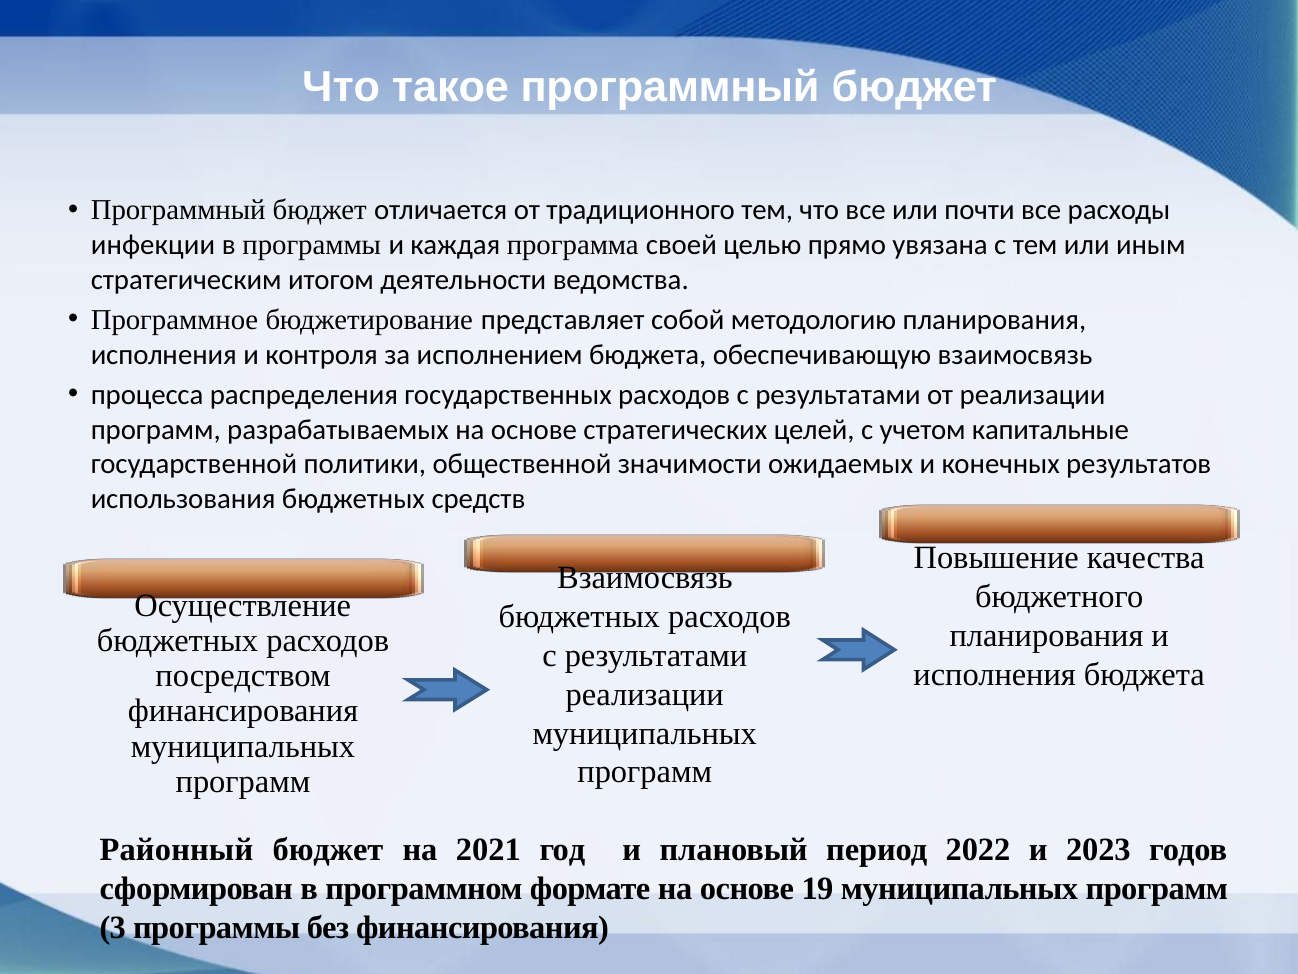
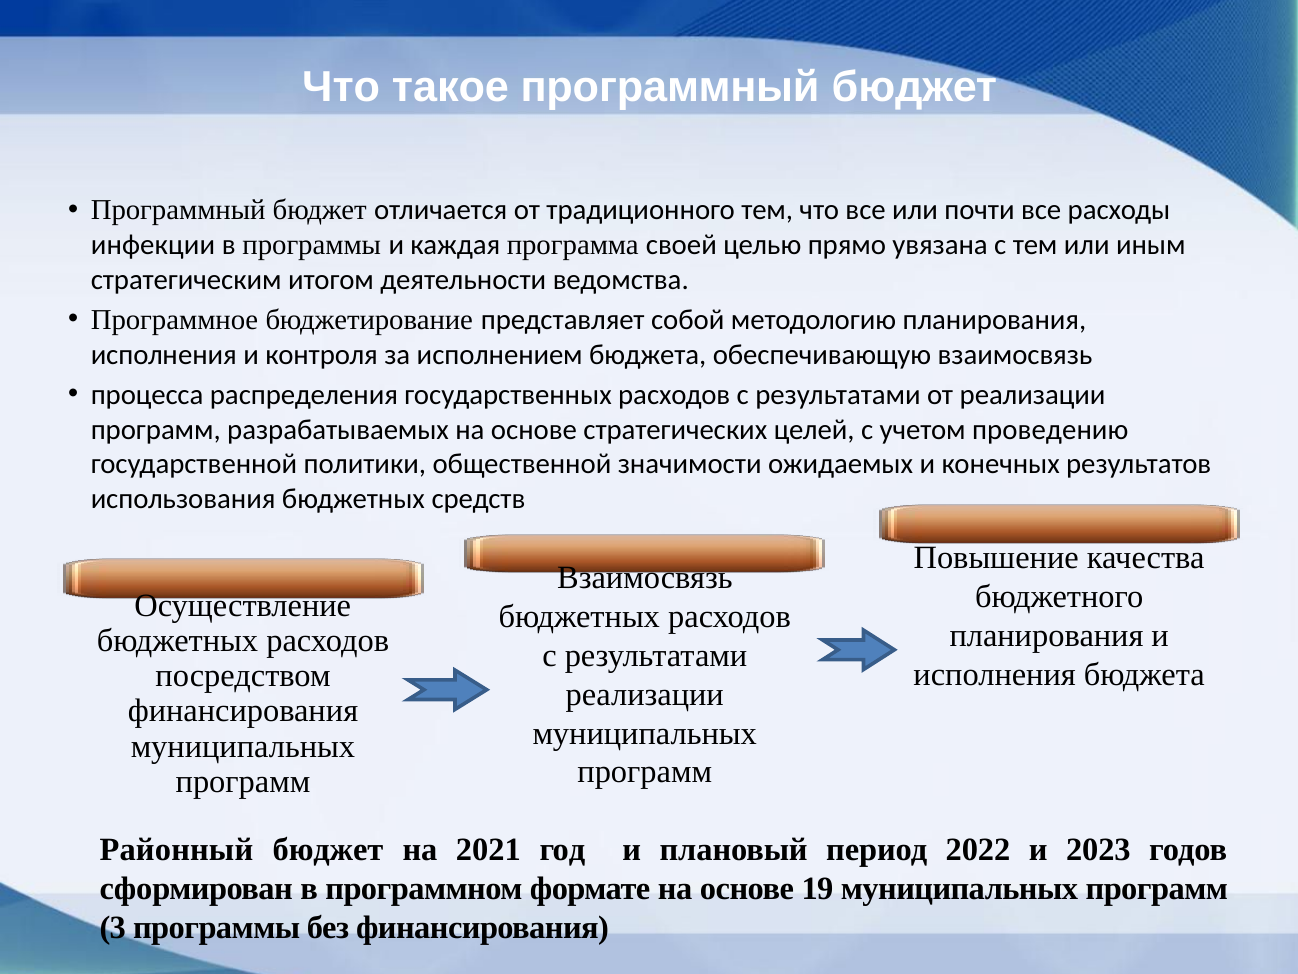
капитальные: капитальные -> проведению
